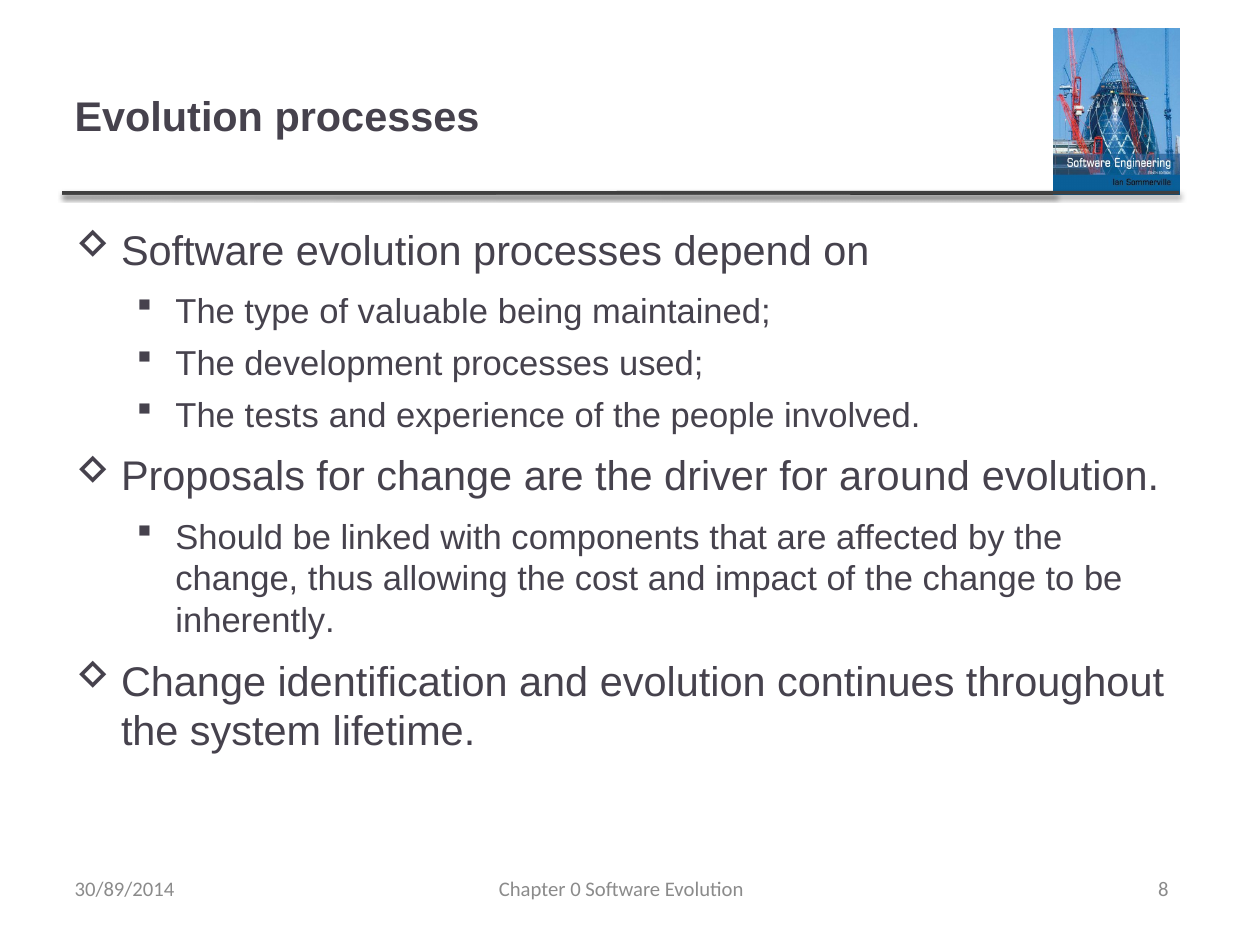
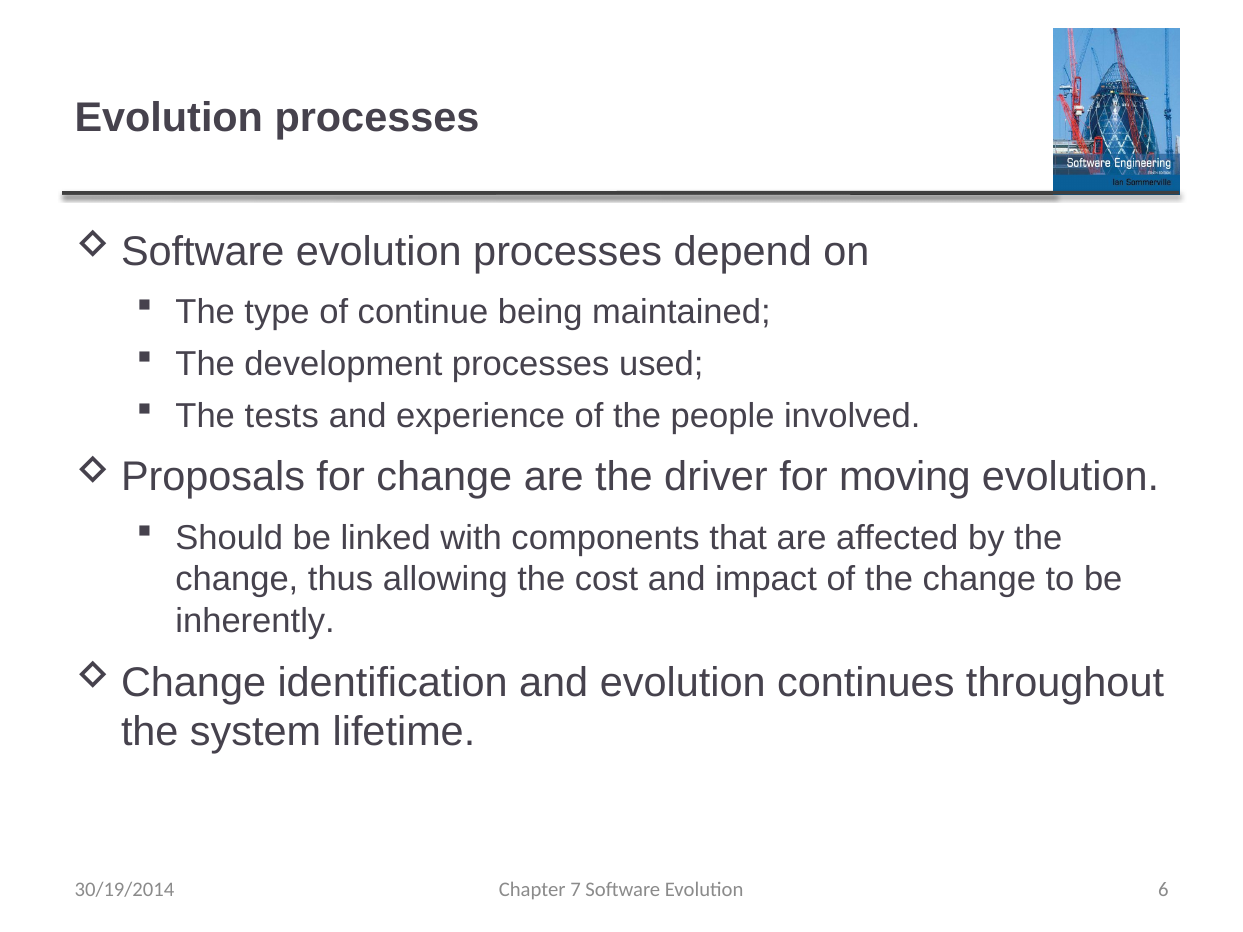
valuable: valuable -> continue
around: around -> moving
0: 0 -> 7
8: 8 -> 6
30/89/2014: 30/89/2014 -> 30/19/2014
